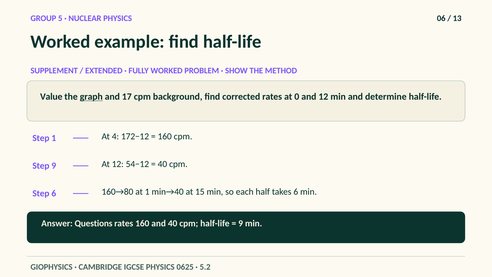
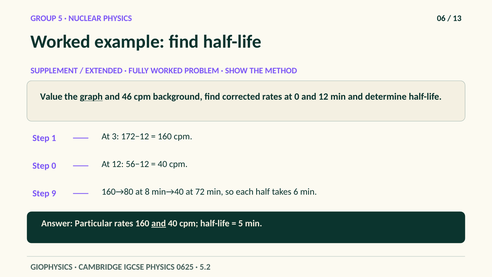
17: 17 -> 46
4: 4 -> 3
Step 9: 9 -> 0
54−12: 54−12 -> 56−12
Step 6: 6 -> 9
at 1: 1 -> 8
15: 15 -> 72
Questions: Questions -> Particular
and at (159, 223) underline: none -> present
9 at (241, 223): 9 -> 5
